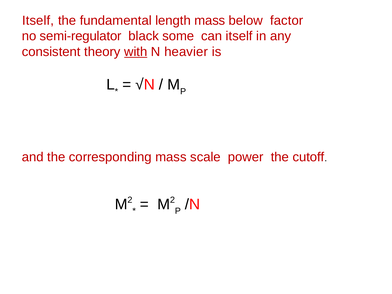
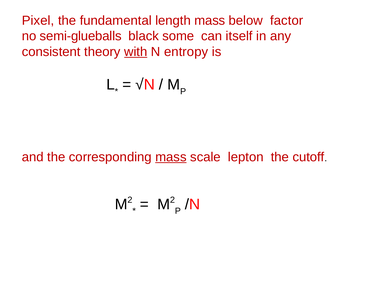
Itself at (38, 20): Itself -> Pixel
semi-regulator: semi-regulator -> semi-glueballs
heavier: heavier -> entropy
mass at (171, 157) underline: none -> present
power: power -> lepton
